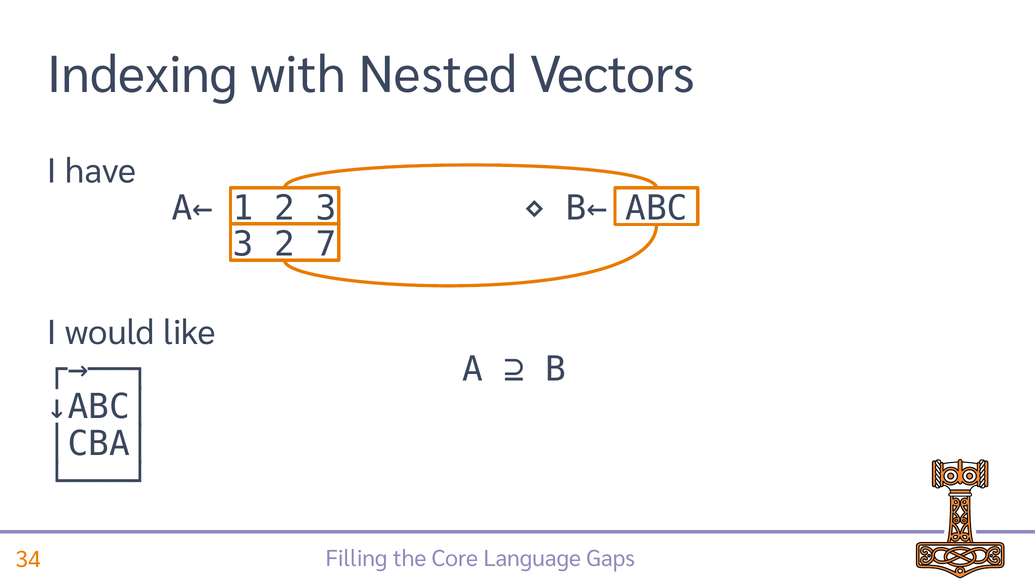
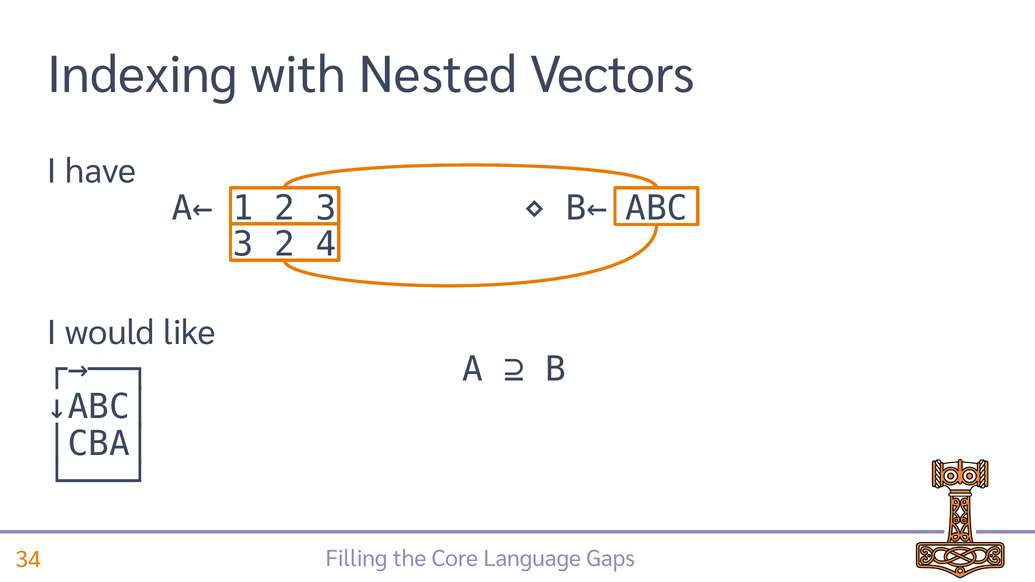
7: 7 -> 4
